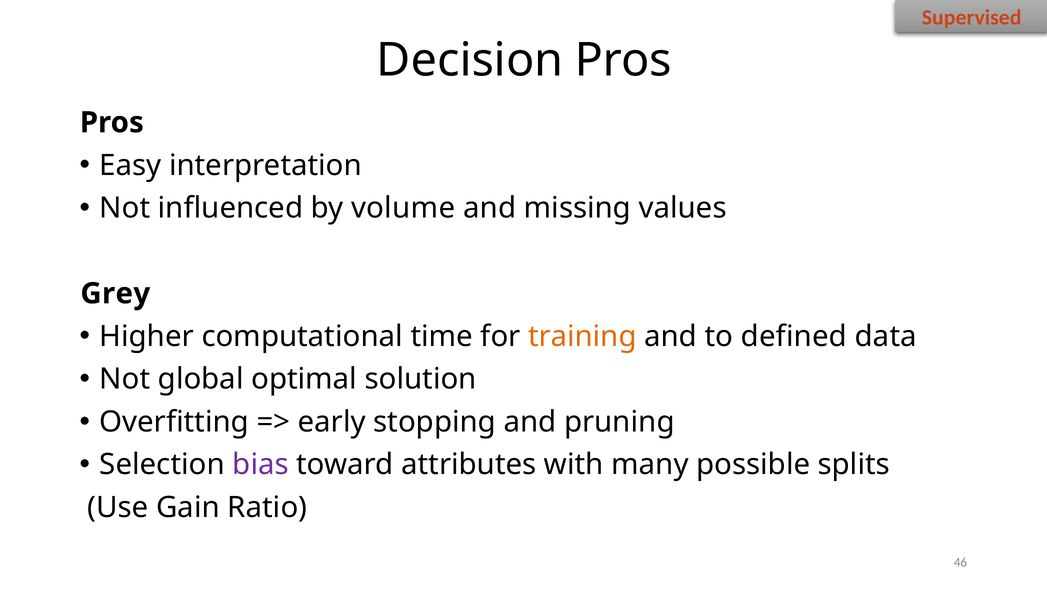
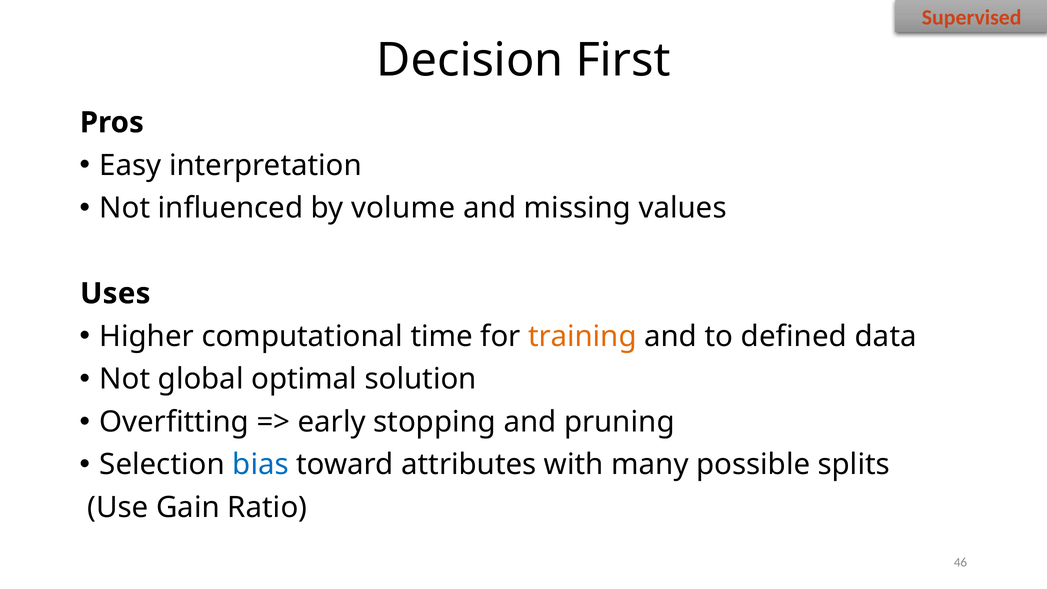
Decision Pros: Pros -> First
Grey: Grey -> Uses
bias colour: purple -> blue
